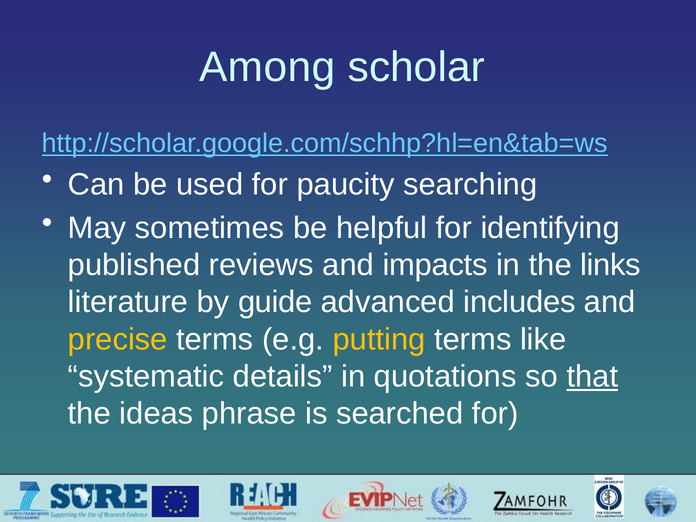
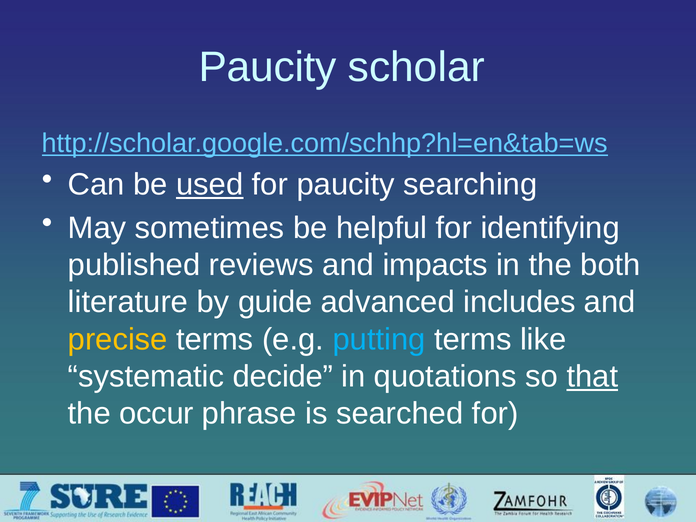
Among at (267, 67): Among -> Paucity
used underline: none -> present
links: links -> both
putting colour: yellow -> light blue
details: details -> decide
ideas: ideas -> occur
